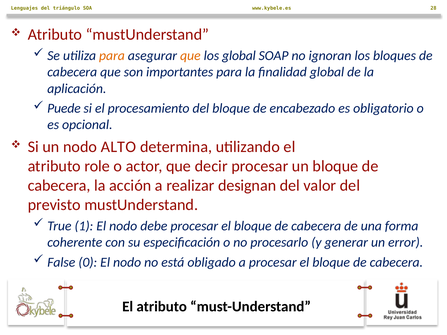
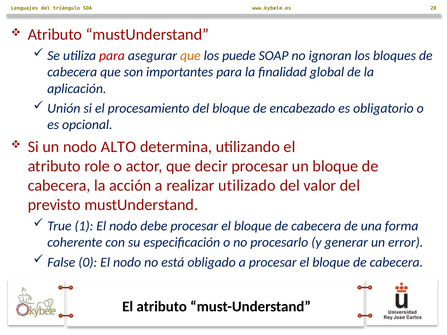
para at (112, 56) colour: orange -> red
los global: global -> puede
Puede: Puede -> Unión
designan: designan -> utilizado
